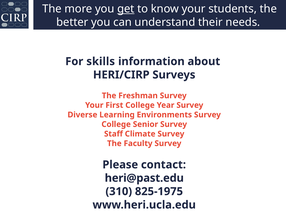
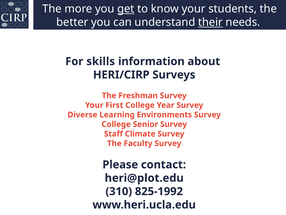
their underline: none -> present
heri@past.edu: heri@past.edu -> heri@plot.edu
825-1975: 825-1975 -> 825-1992
